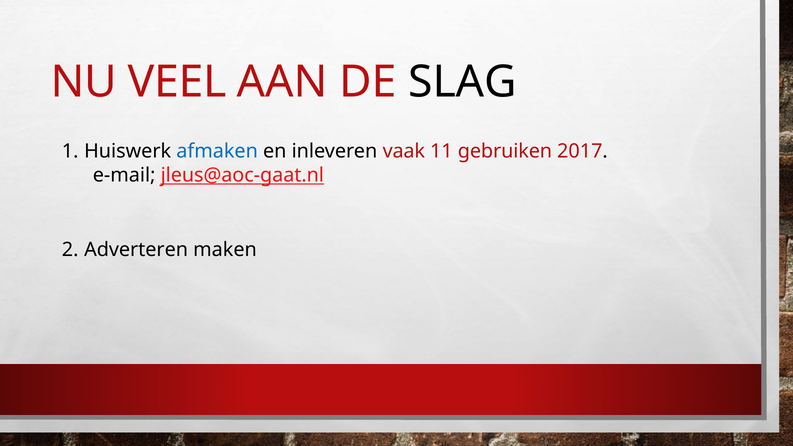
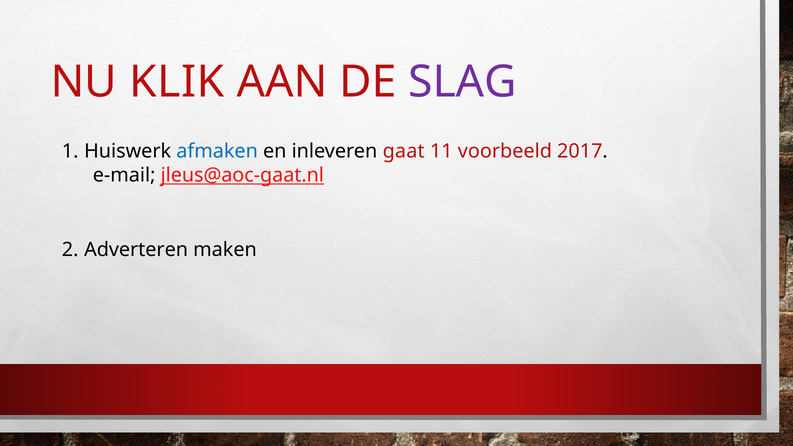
VEEL: VEEL -> KLIK
SLAG colour: black -> purple
vaak: vaak -> gaat
gebruiken: gebruiken -> voorbeeld
